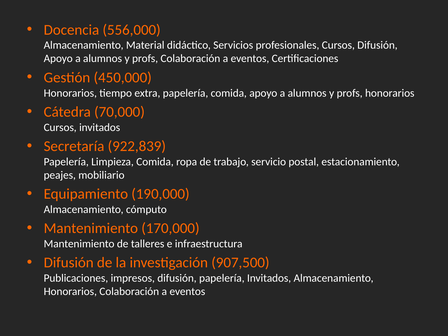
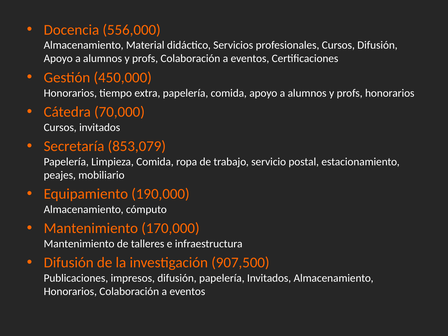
922,839: 922,839 -> 853,079
